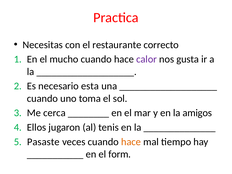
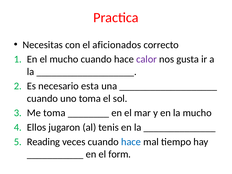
restaurante: restaurante -> aficionados
Me cerca: cerca -> toma
la amigos: amigos -> mucho
Pasaste: Pasaste -> Reading
hace at (131, 142) colour: orange -> blue
